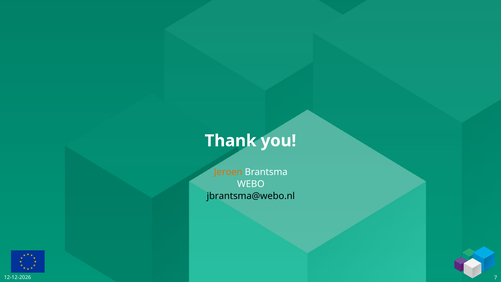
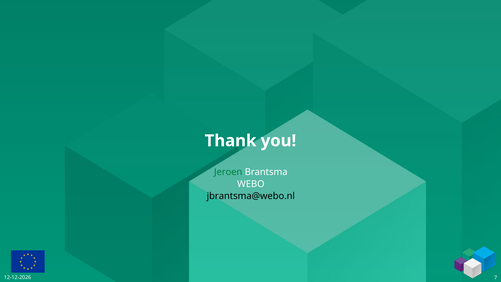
Jeroen colour: orange -> green
